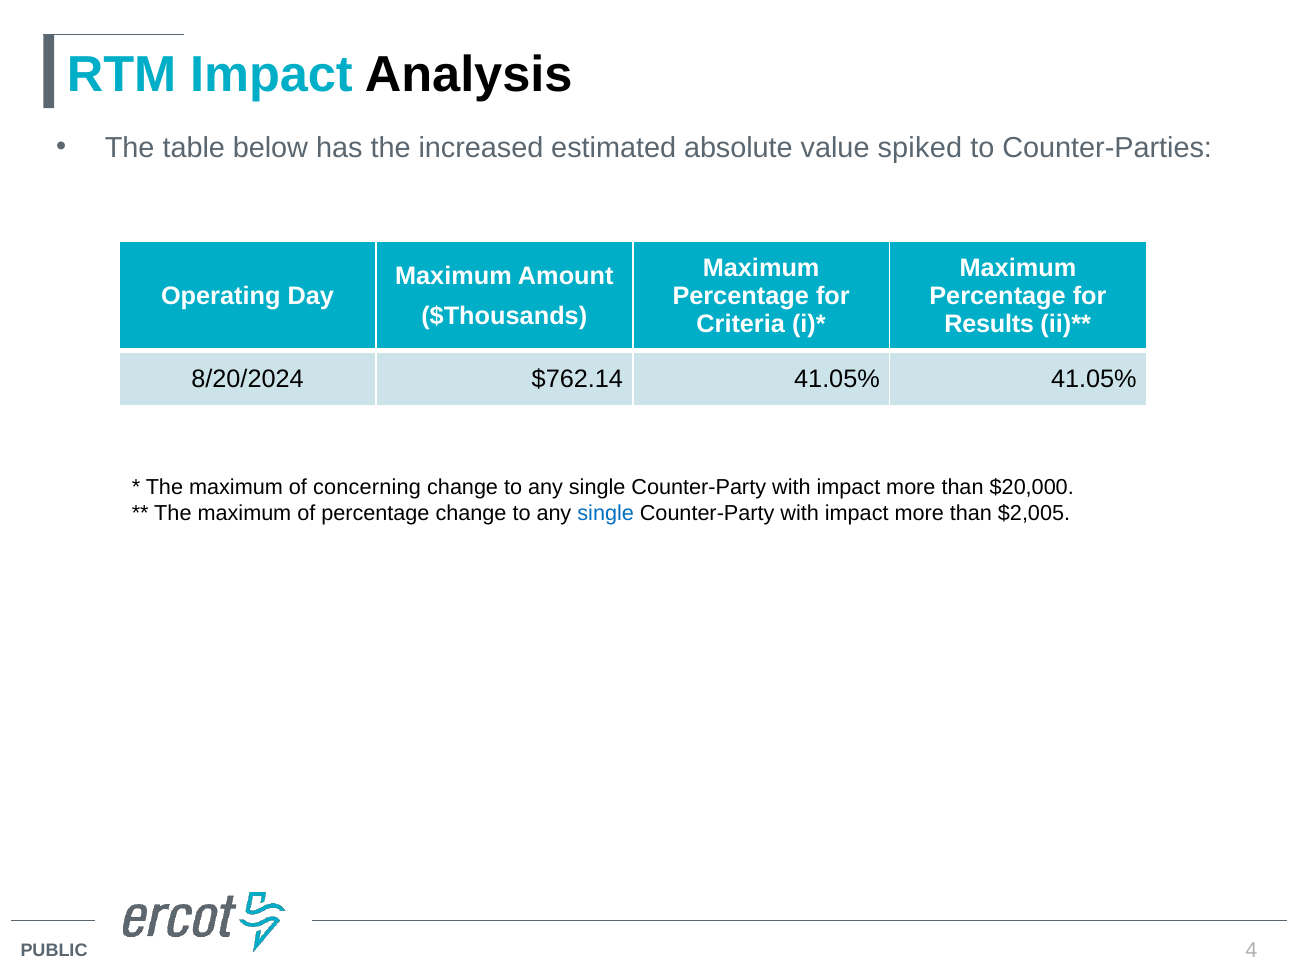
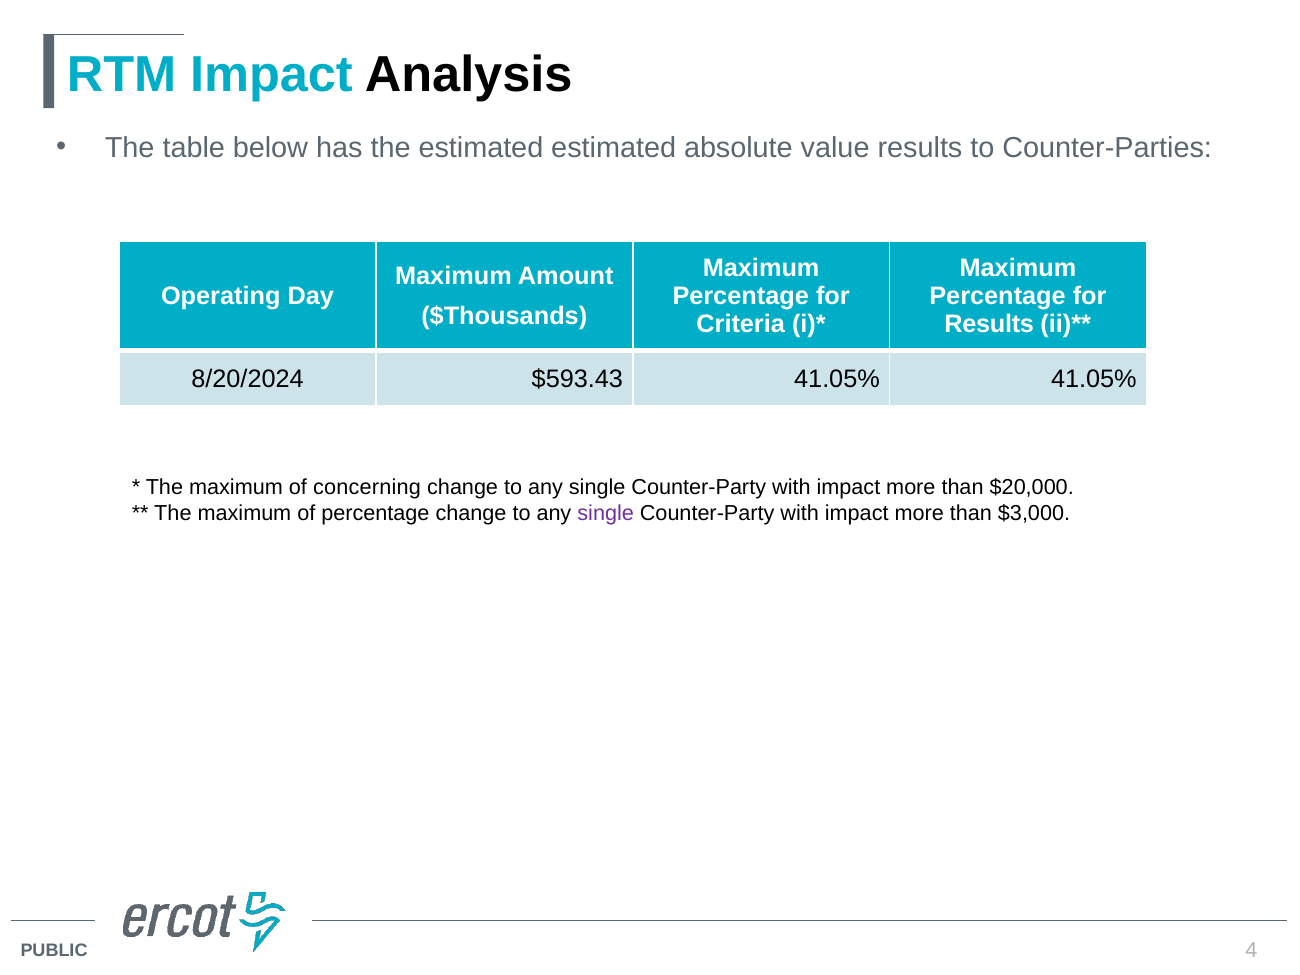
the increased: increased -> estimated
value spiked: spiked -> results
$762.14: $762.14 -> $593.43
single at (606, 513) colour: blue -> purple
$2,005: $2,005 -> $3,000
